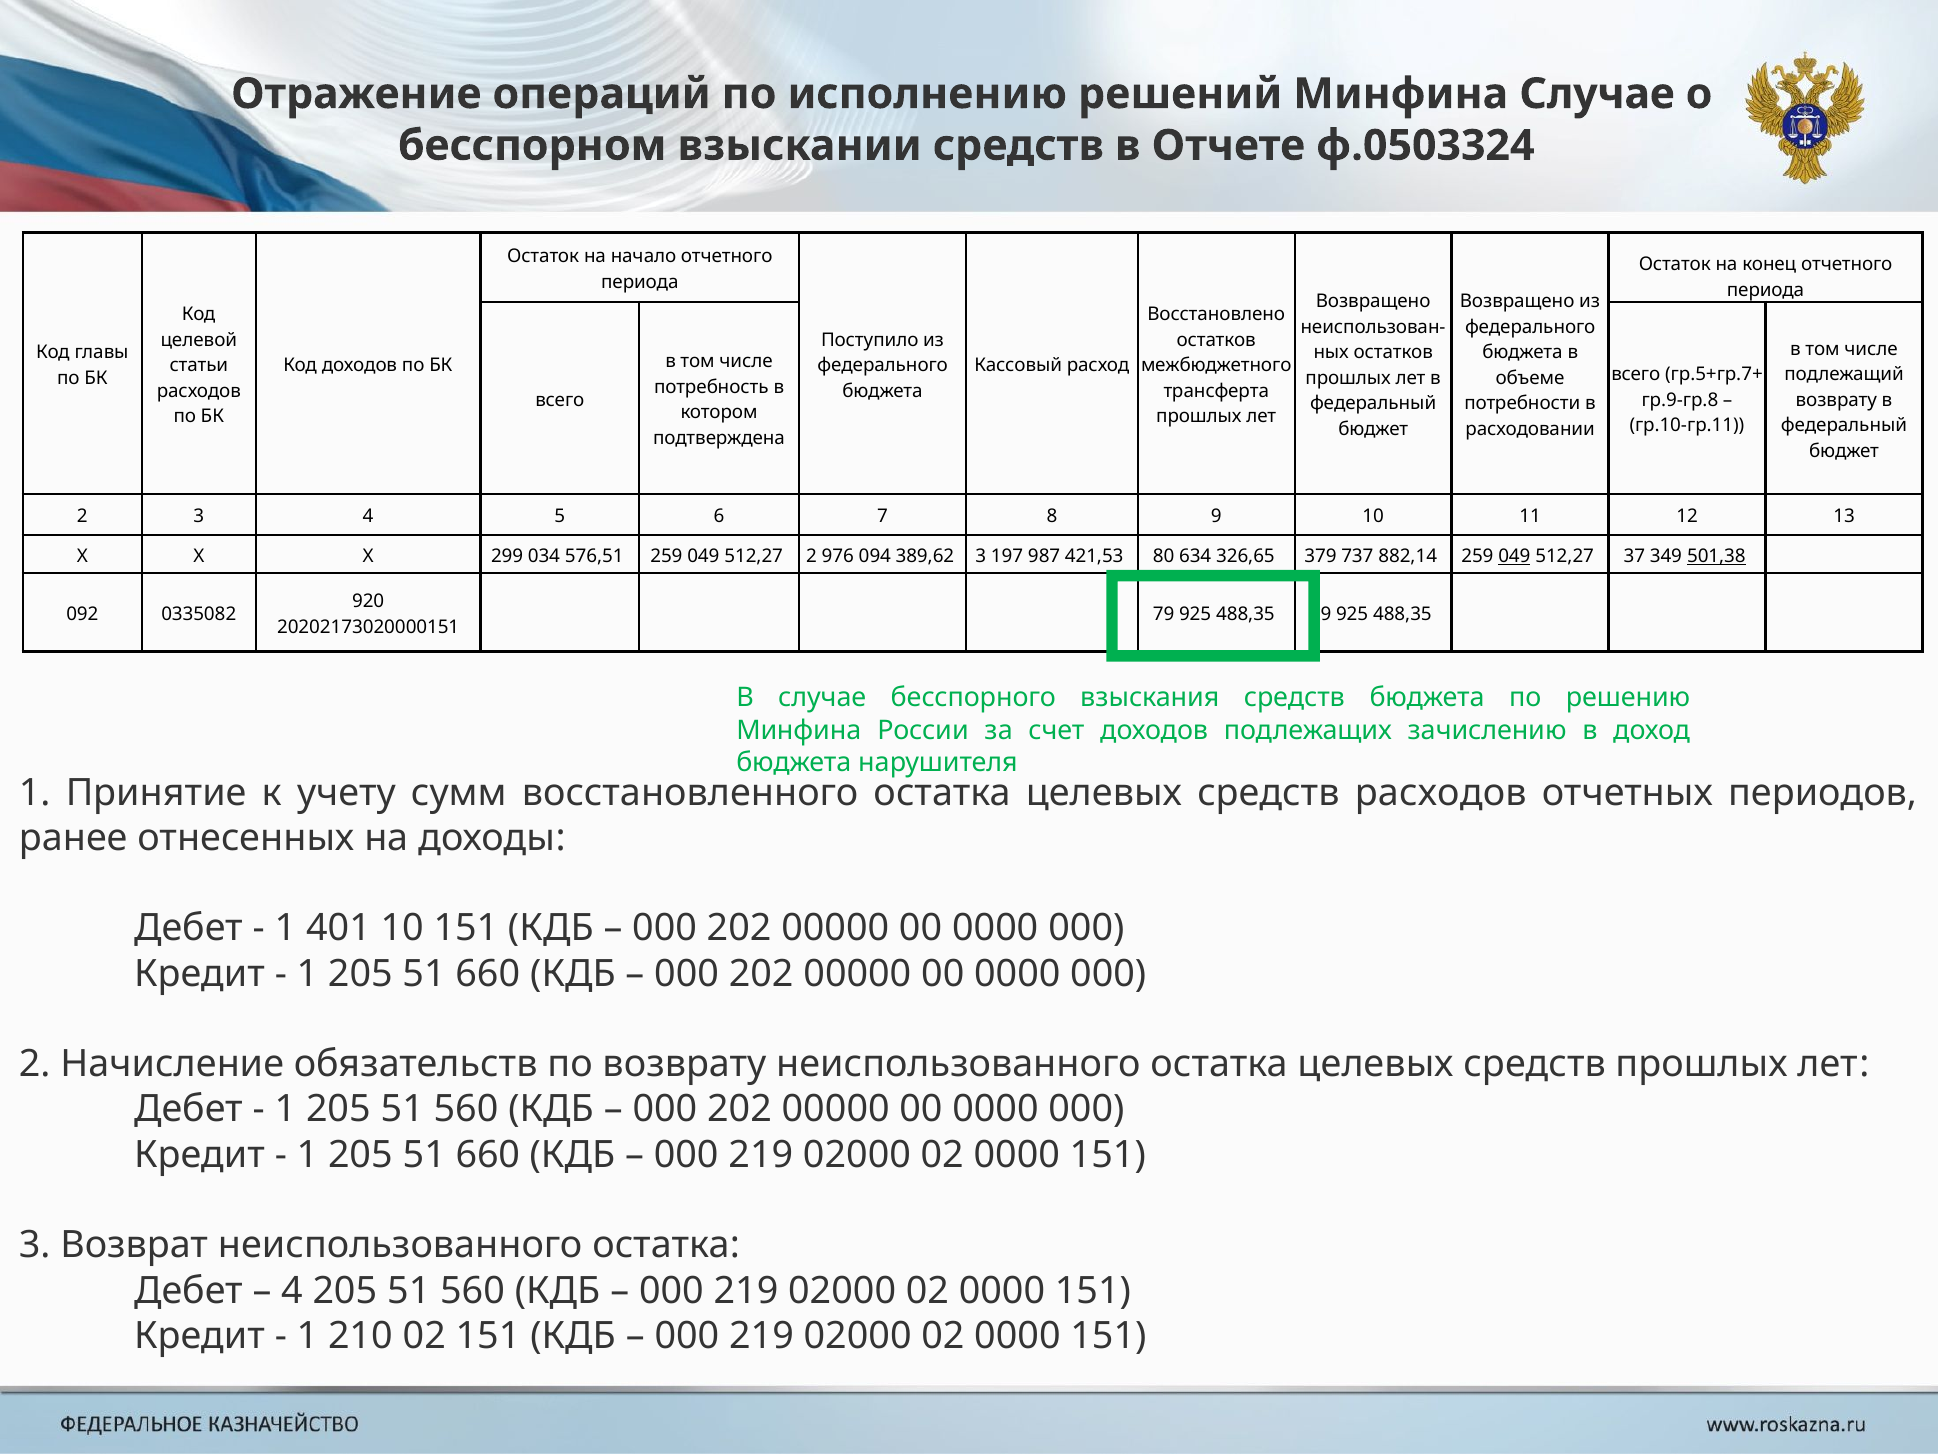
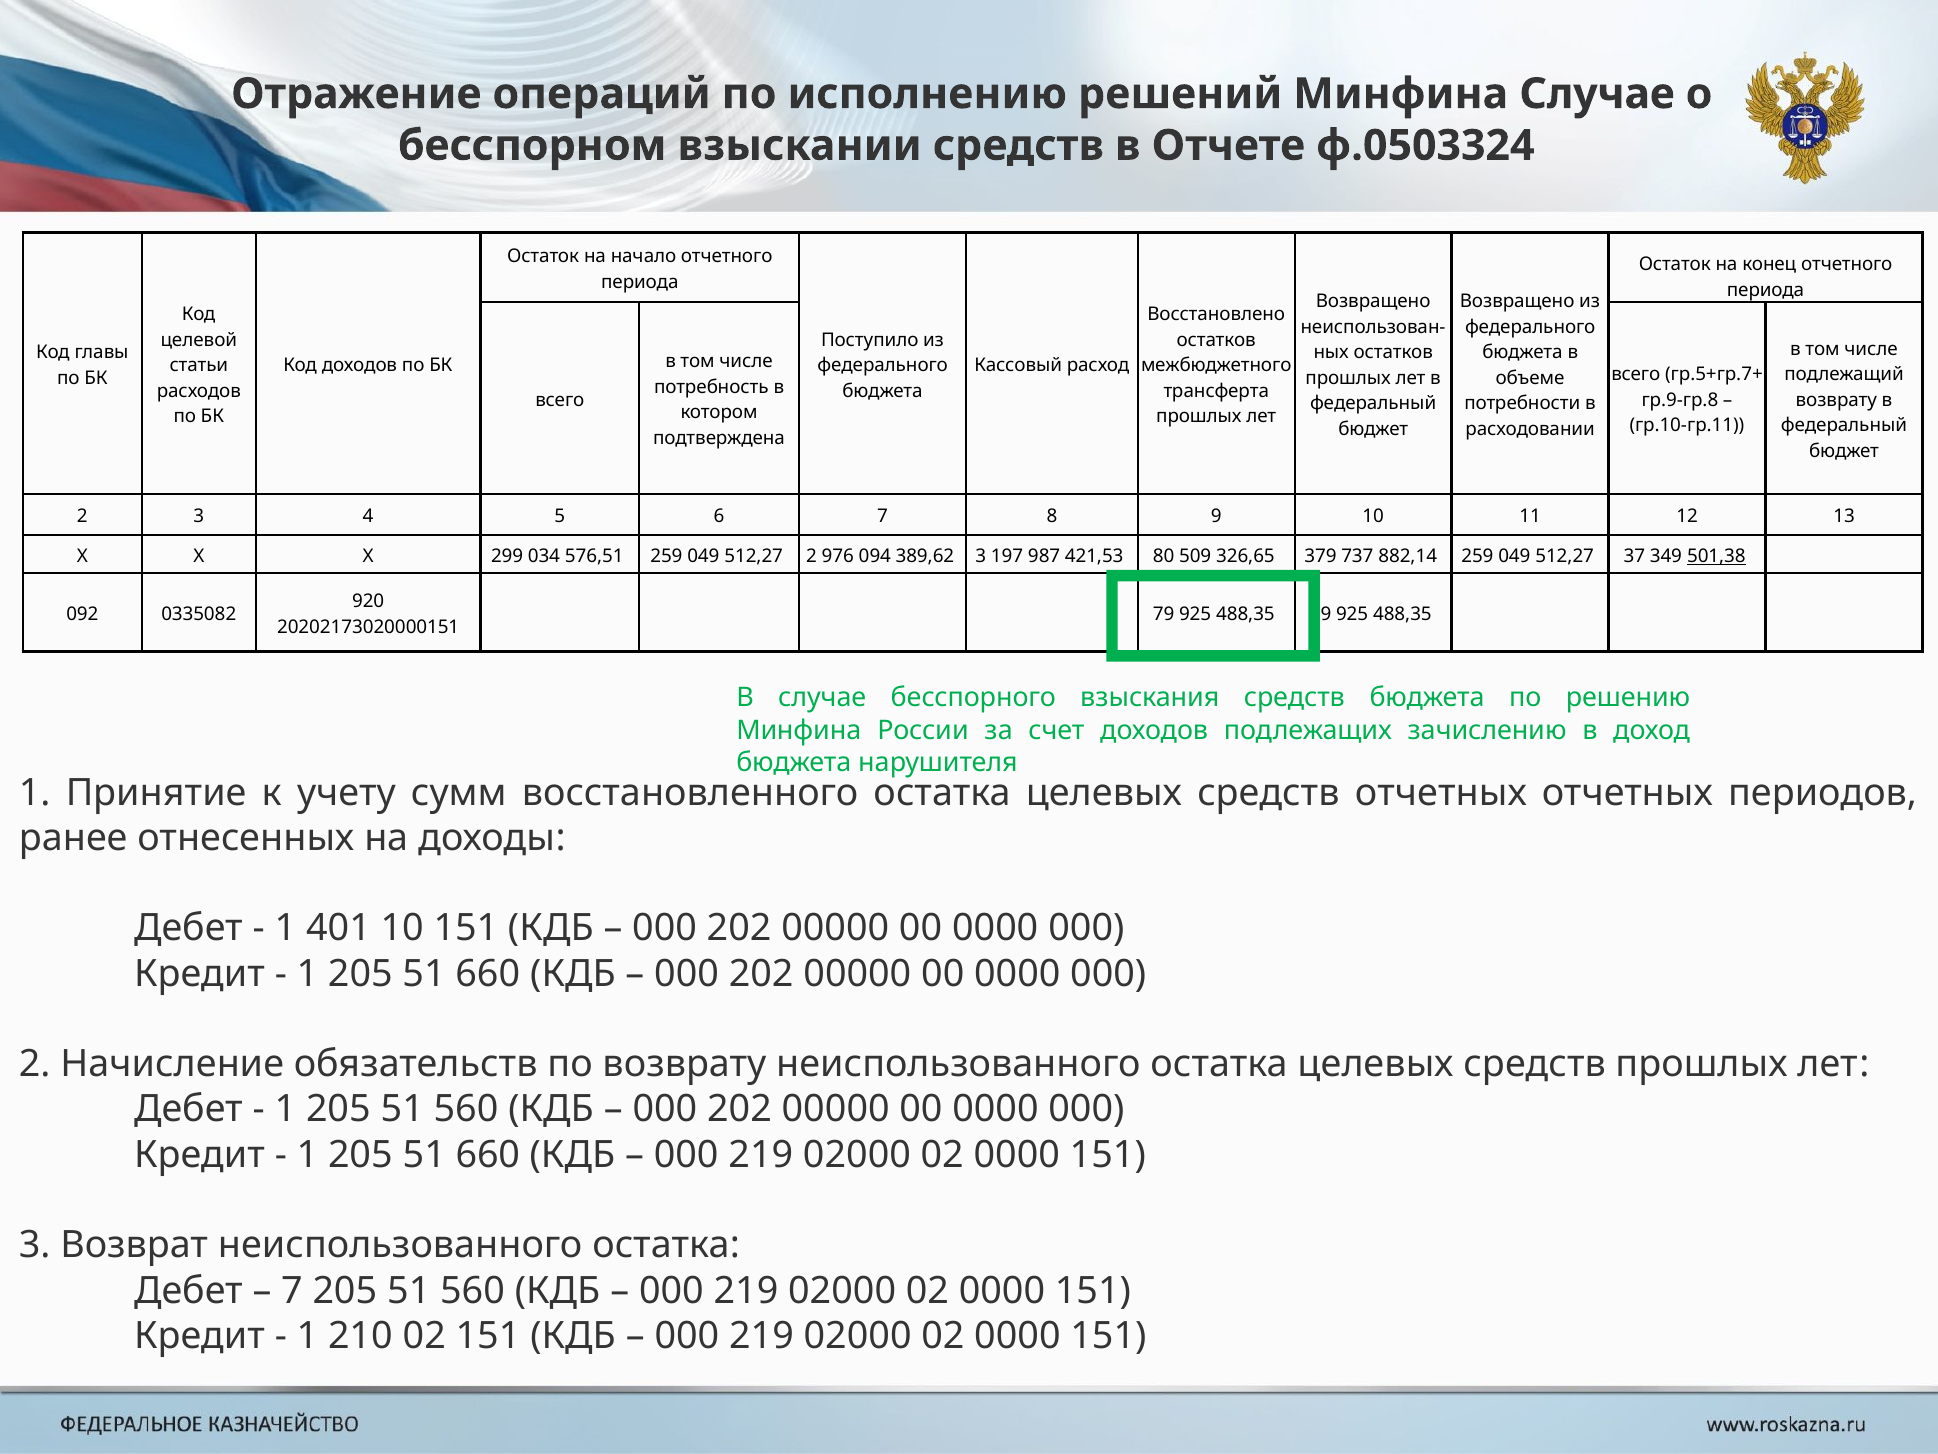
634: 634 -> 509
049 at (1514, 556) underline: present -> none
средств расходов: расходов -> отчетных
4 at (292, 1290): 4 -> 7
